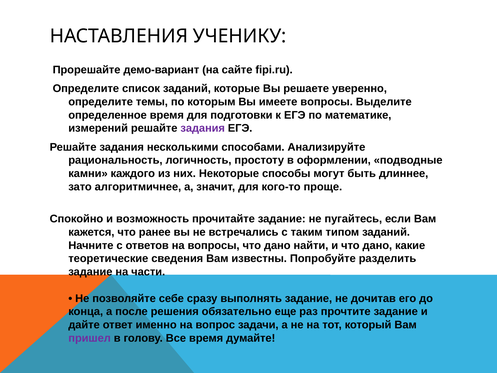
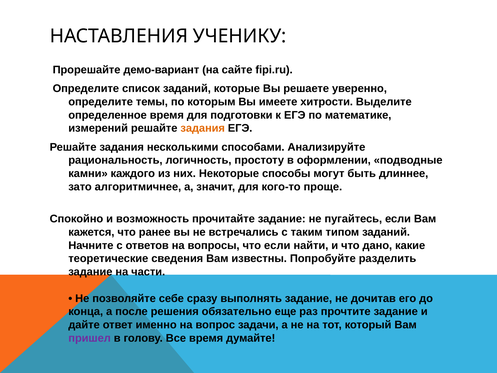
имеете вопросы: вопросы -> хитрости
задания at (203, 128) colour: purple -> orange
вопросы что дано: дано -> если
